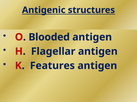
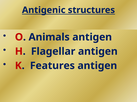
Blooded: Blooded -> Animals
